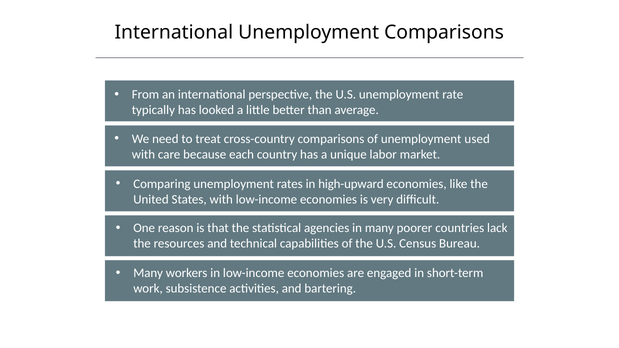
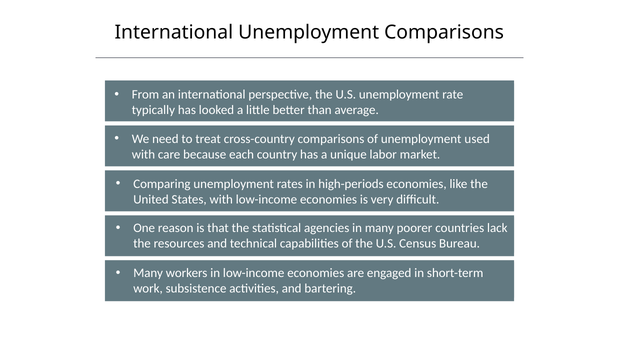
high-upward: high-upward -> high-periods
